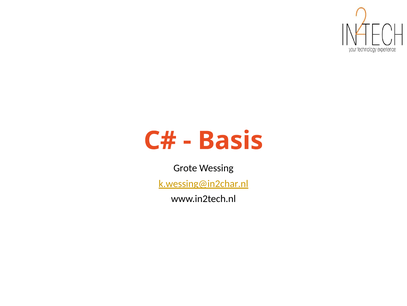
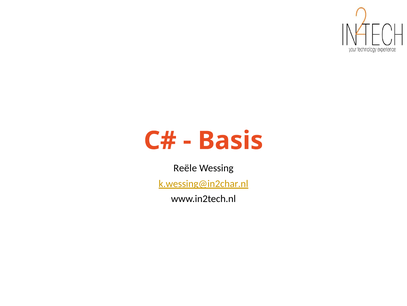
Grote: Grote -> Reële
